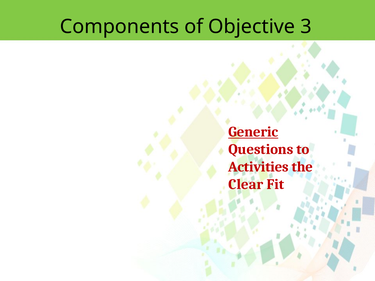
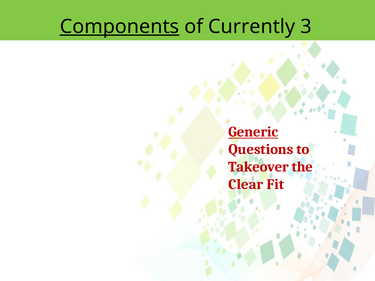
Components underline: none -> present
Objective: Objective -> Currently
Activities: Activities -> Takeover
